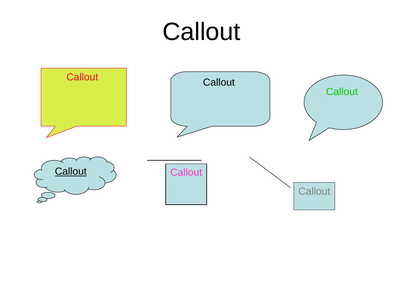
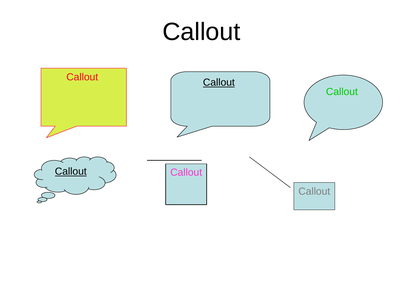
Callout at (219, 83) underline: none -> present
